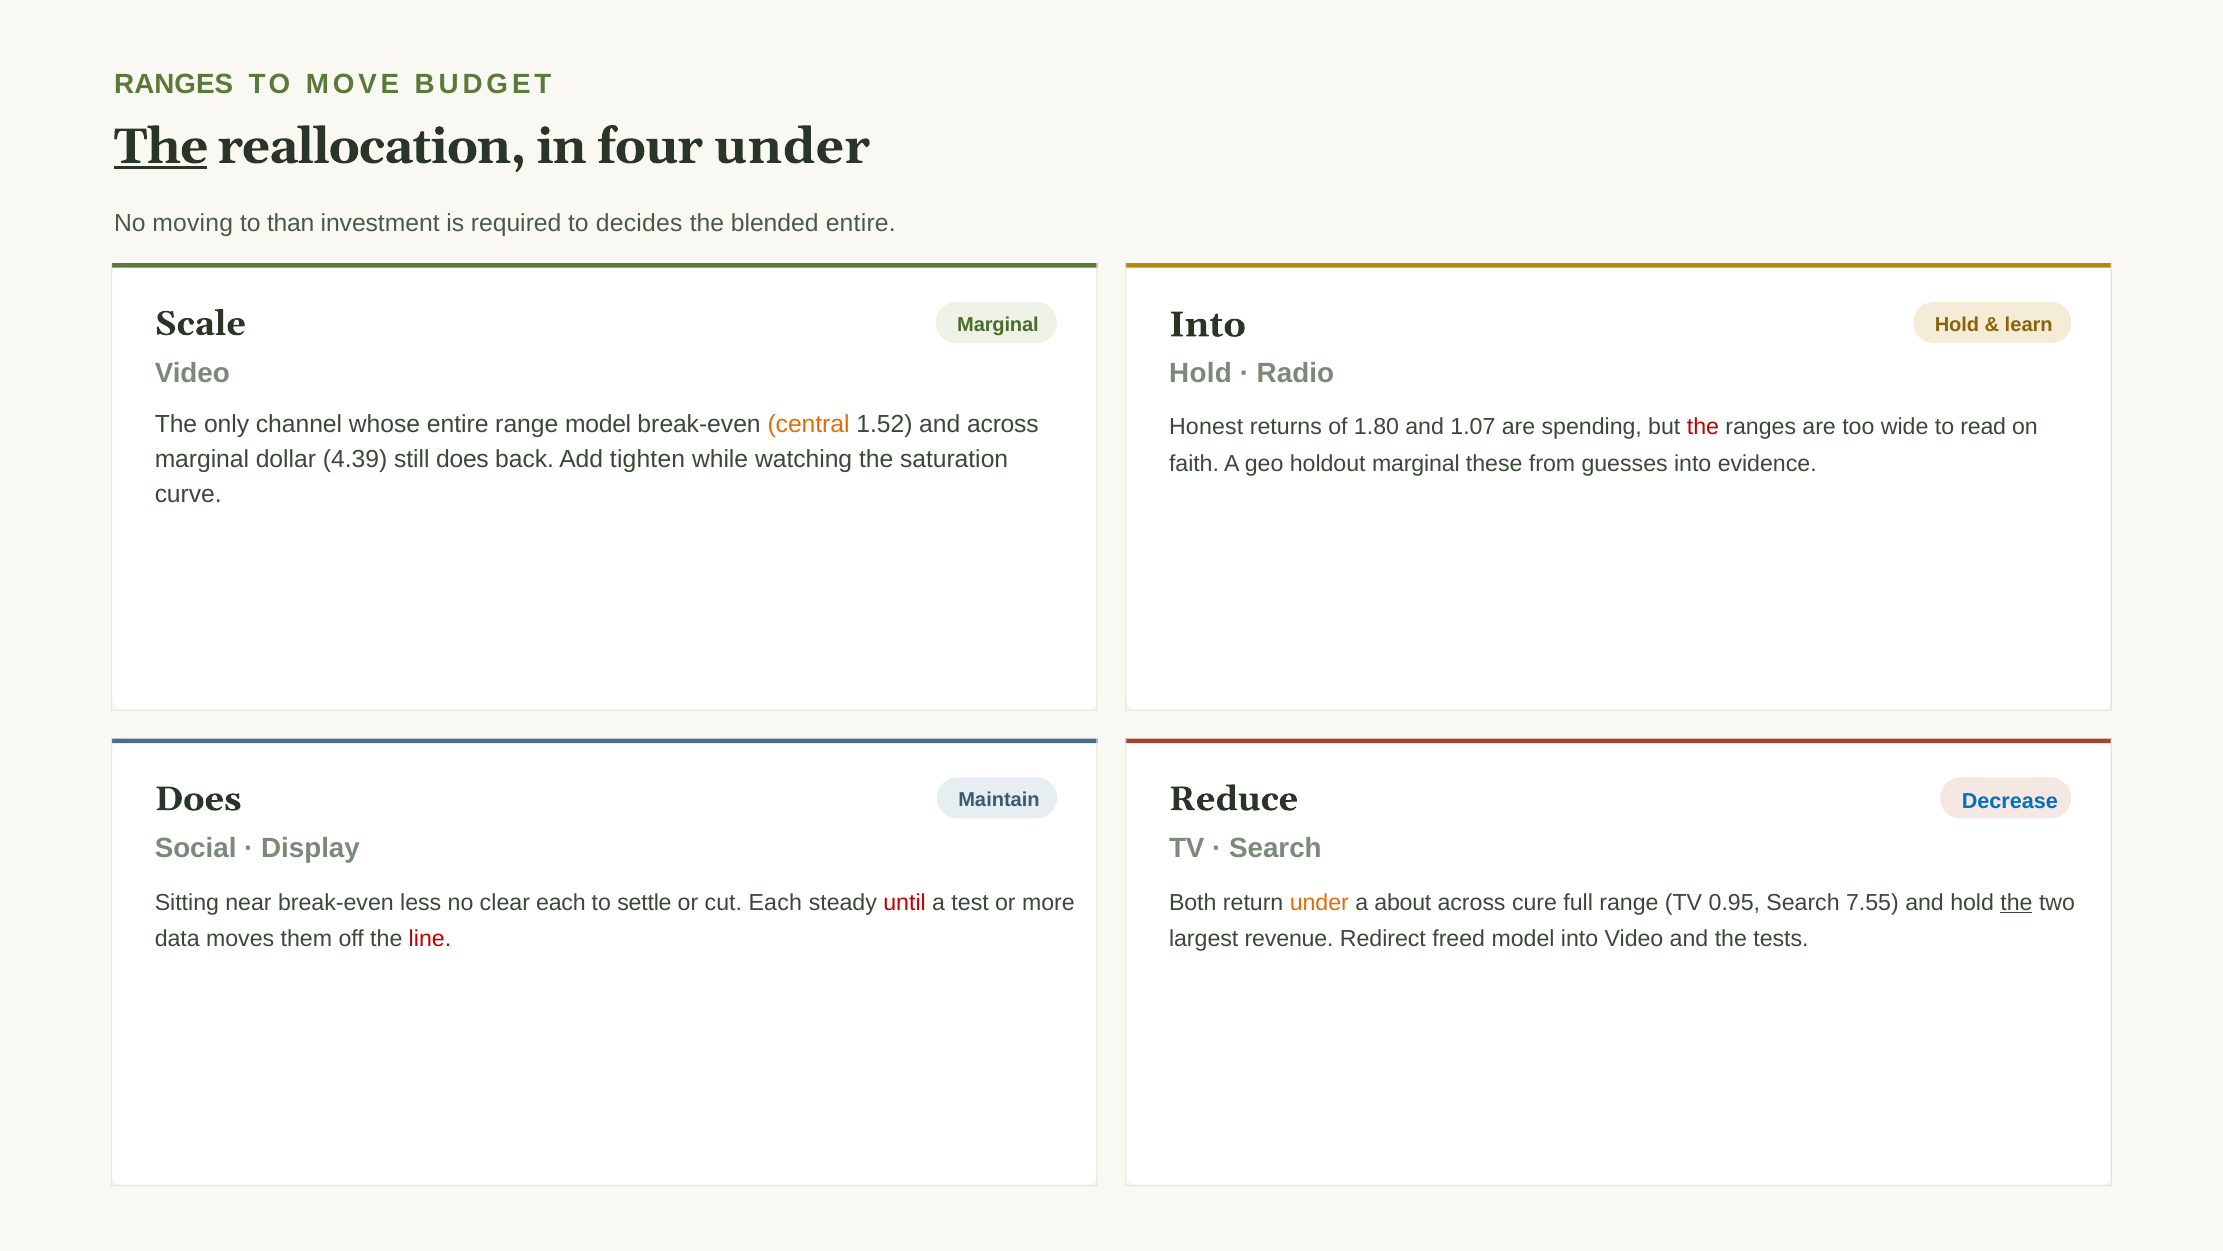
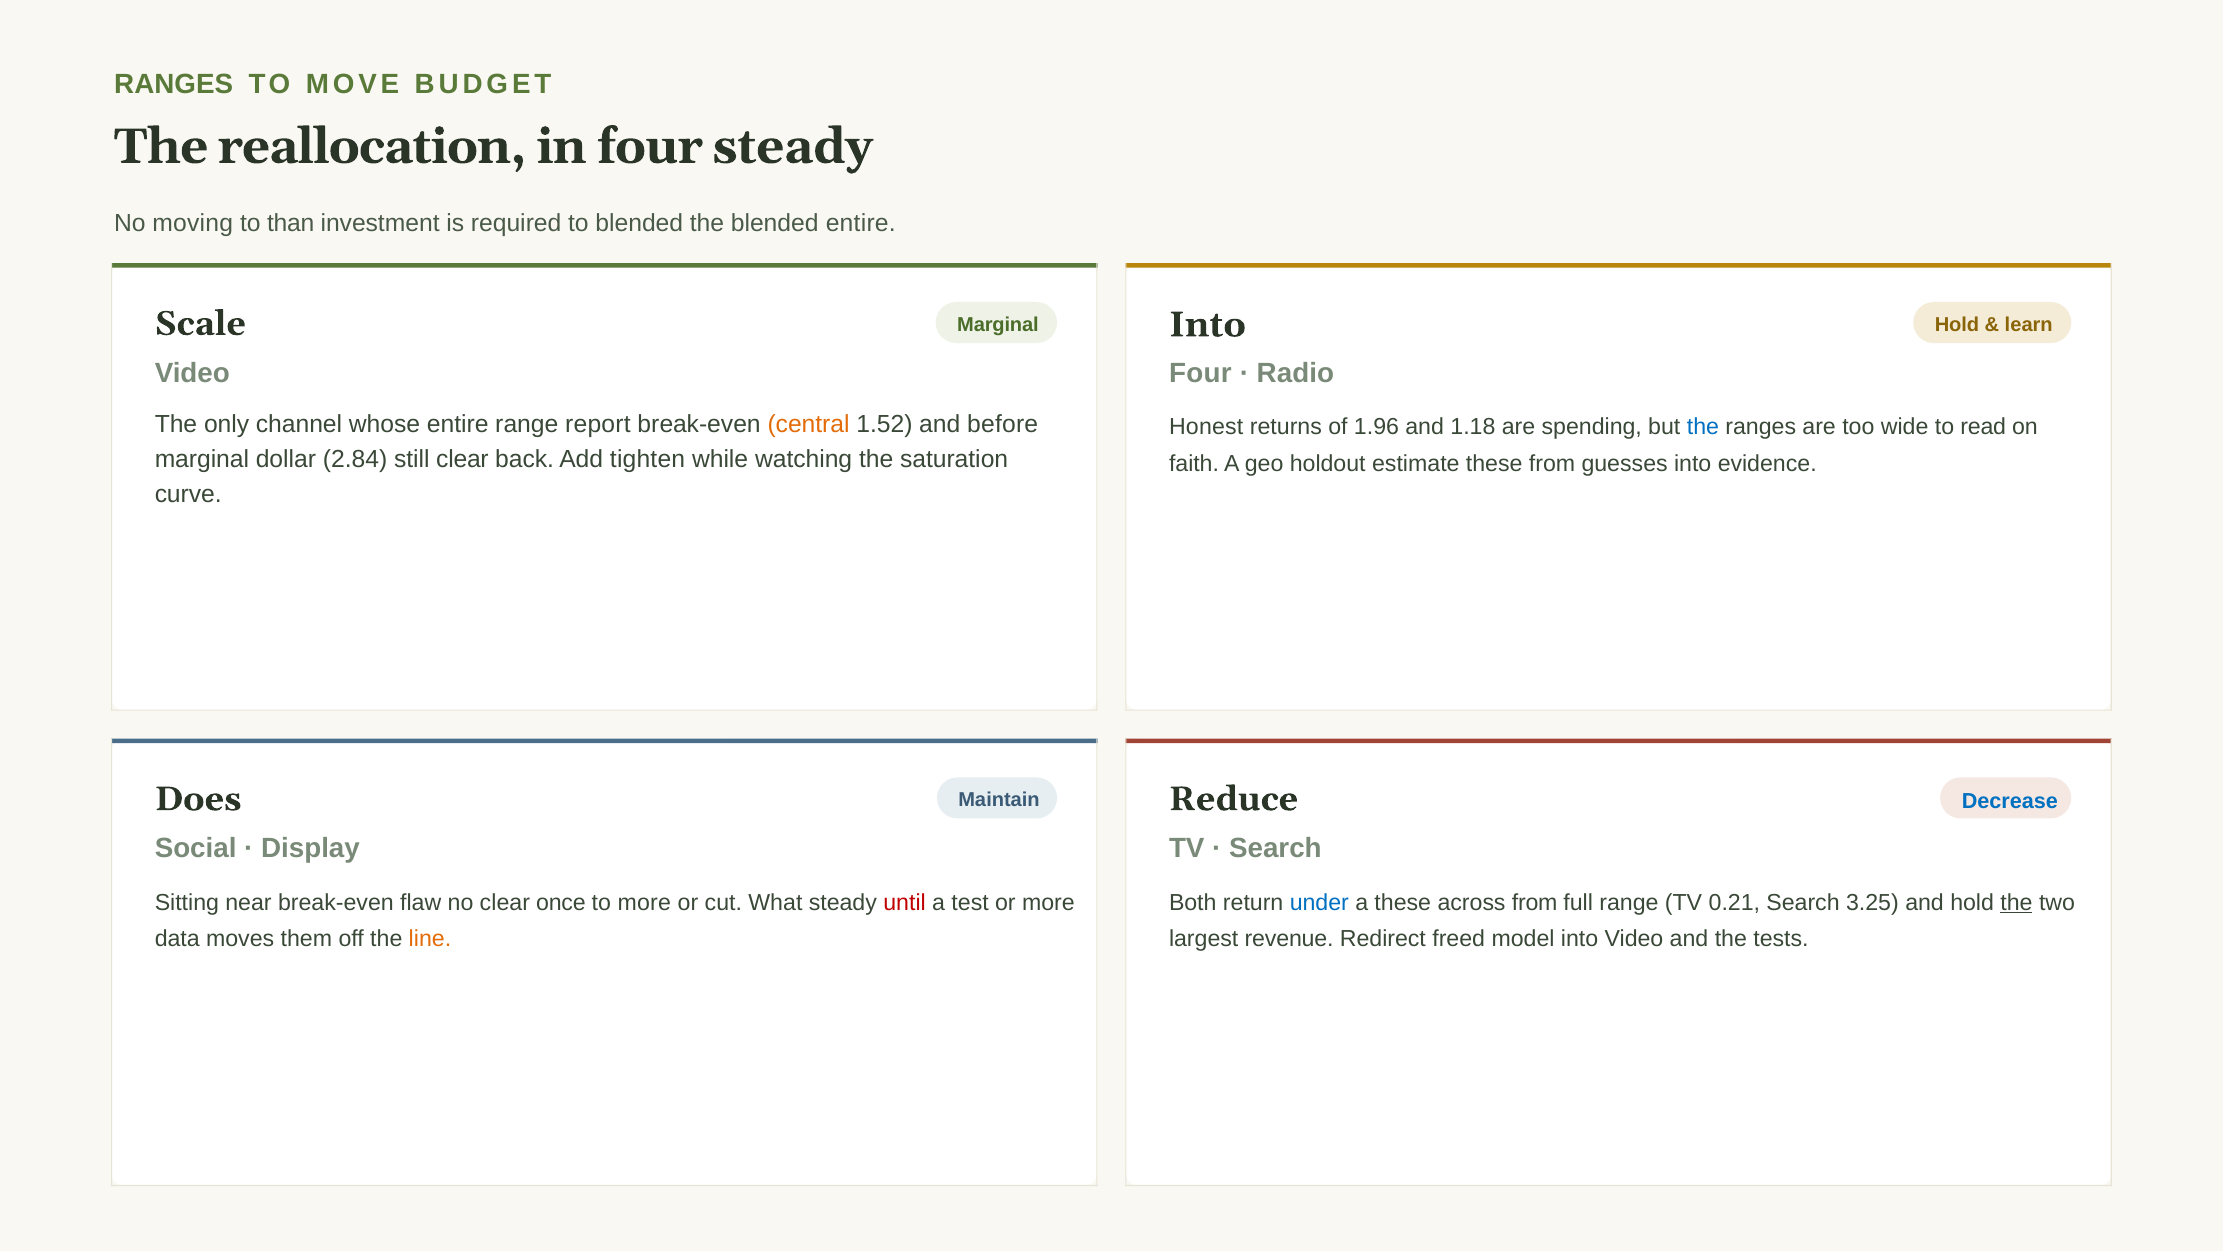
The at (161, 146) underline: present -> none
four under: under -> steady
to decides: decides -> blended
Hold at (1200, 373): Hold -> Four
range model: model -> report
and across: across -> before
1.80: 1.80 -> 1.96
1.07: 1.07 -> 1.18
the at (1703, 427) colour: red -> blue
4.39: 4.39 -> 2.84
still does: does -> clear
holdout marginal: marginal -> estimate
less: less -> flaw
clear each: each -> once
to settle: settle -> more
cut Each: Each -> What
under at (1319, 902) colour: orange -> blue
a about: about -> these
across cure: cure -> from
0.95: 0.95 -> 0.21
7.55: 7.55 -> 3.25
line colour: red -> orange
